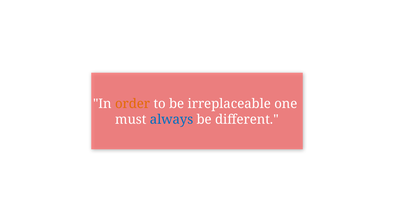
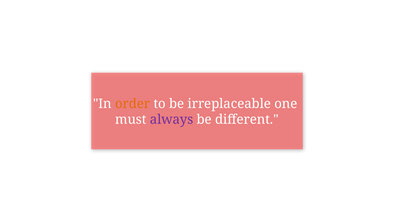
always colour: blue -> purple
